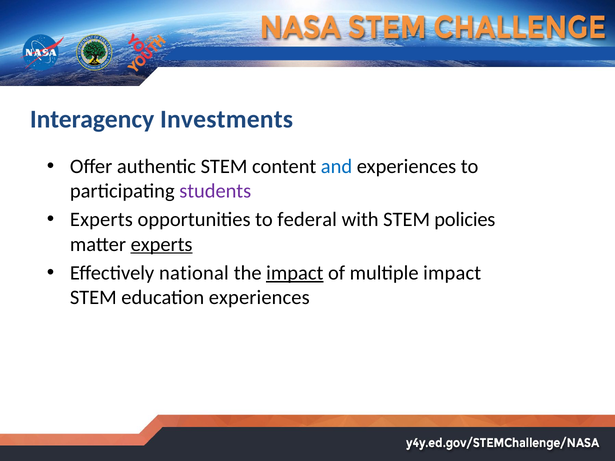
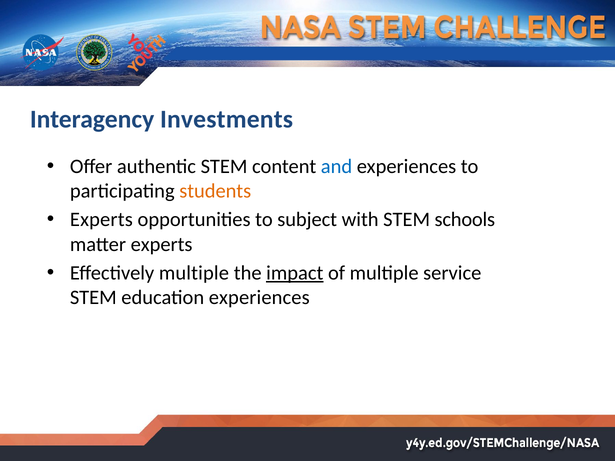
students colour: purple -> orange
federal: federal -> subject
policies: policies -> schools
experts at (162, 244) underline: present -> none
Effectively national: national -> multiple
multiple impact: impact -> service
